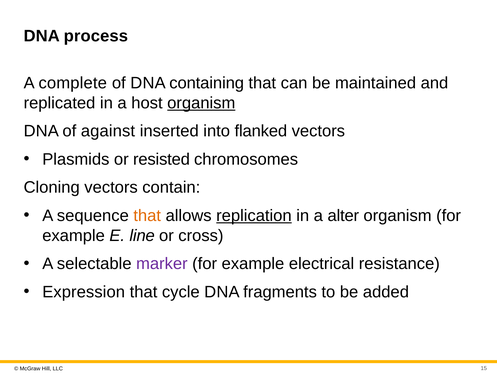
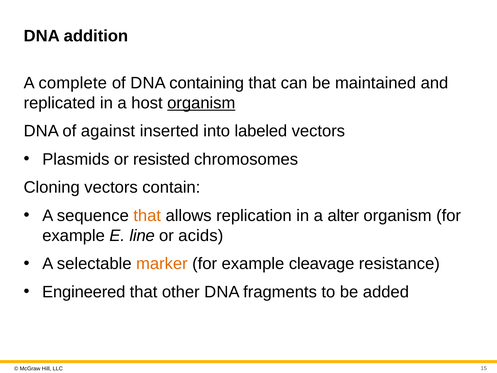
process: process -> addition
flanked: flanked -> labeled
replication underline: present -> none
cross: cross -> acids
marker colour: purple -> orange
electrical: electrical -> cleavage
Expression: Expression -> Engineered
cycle: cycle -> other
